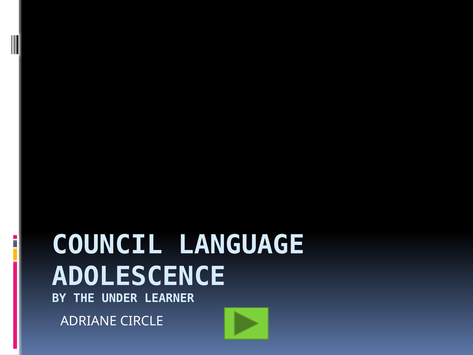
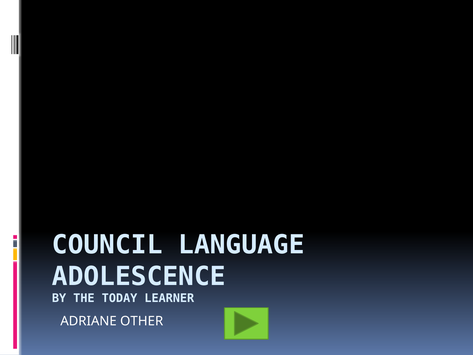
UNDER: UNDER -> TODAY
CIRCLE: CIRCLE -> OTHER
